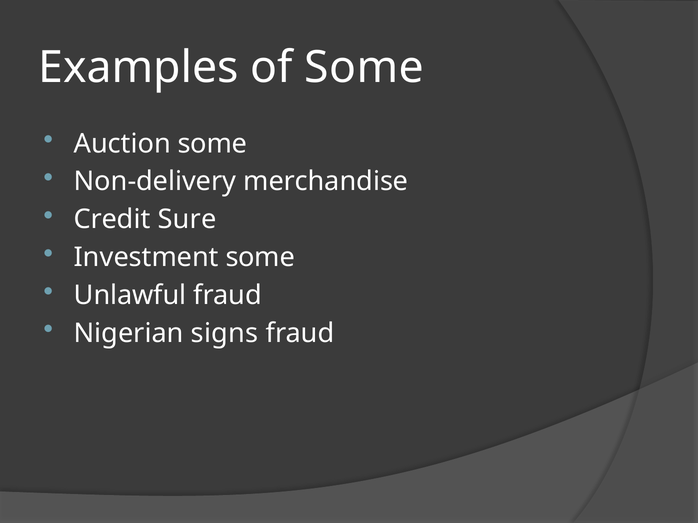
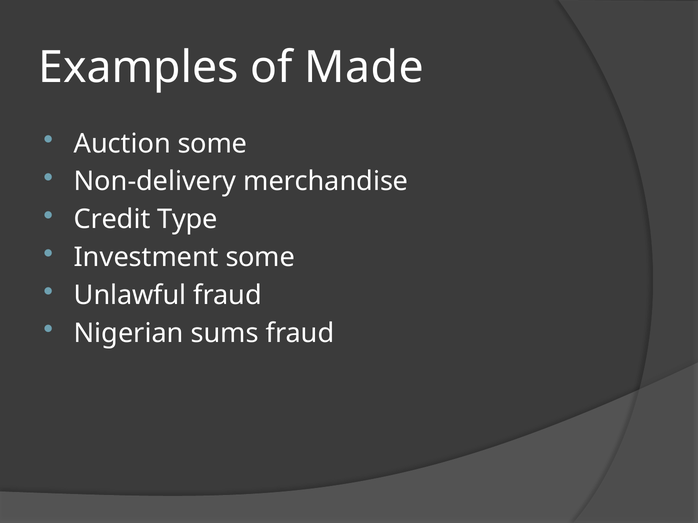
of Some: Some -> Made
Sure: Sure -> Type
signs: signs -> sums
